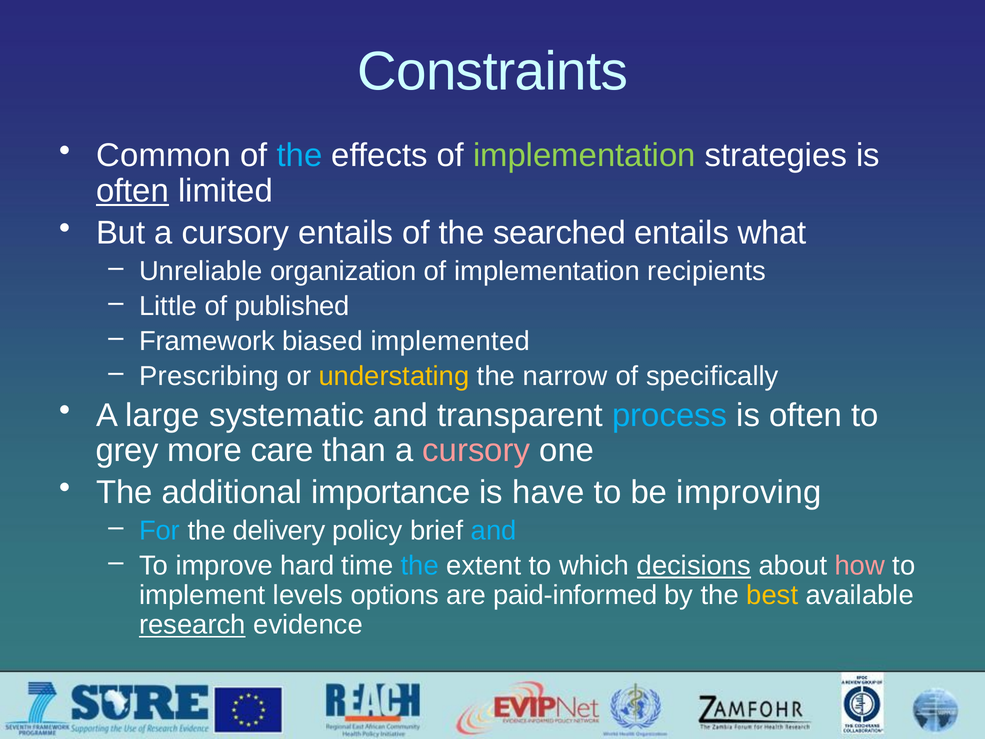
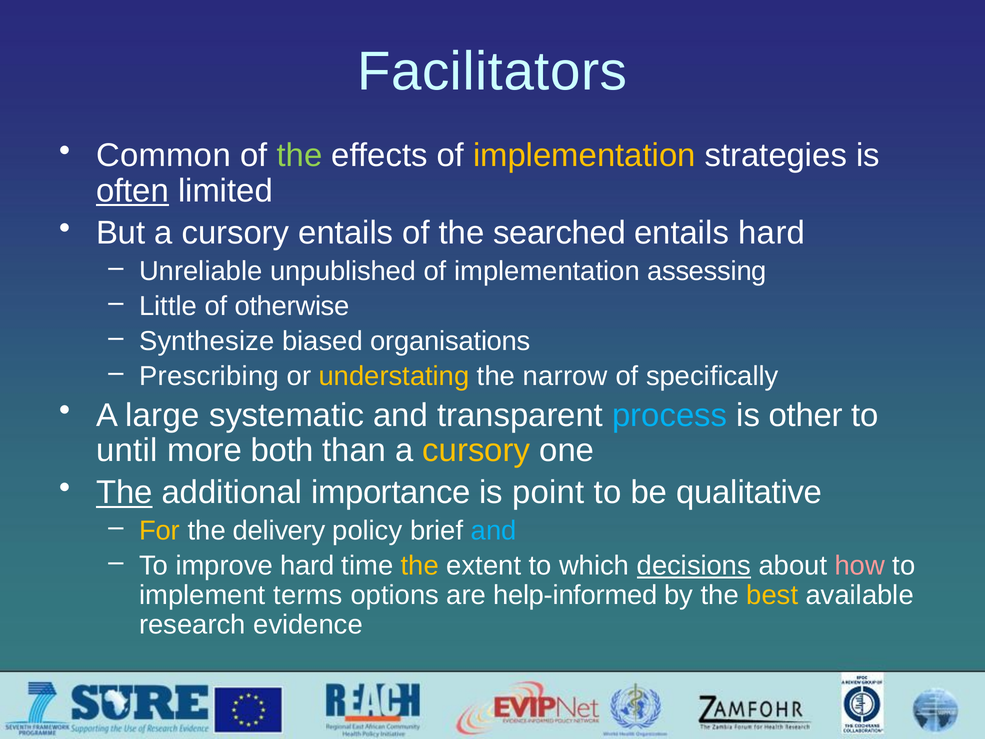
Constraints: Constraints -> Facilitators
the at (299, 156) colour: light blue -> light green
implementation at (584, 156) colour: light green -> yellow
entails what: what -> hard
organization: organization -> unpublished
recipients: recipients -> assessing
published: published -> otherwise
Framework: Framework -> Synthesize
implemented: implemented -> organisations
often at (806, 415): often -> other
grey: grey -> until
care: care -> both
cursory at (476, 450) colour: pink -> yellow
The at (124, 492) underline: none -> present
have: have -> point
improving: improving -> qualitative
For colour: light blue -> yellow
the at (420, 565) colour: light blue -> yellow
levels: levels -> terms
paid-informed: paid-informed -> help-informed
research underline: present -> none
